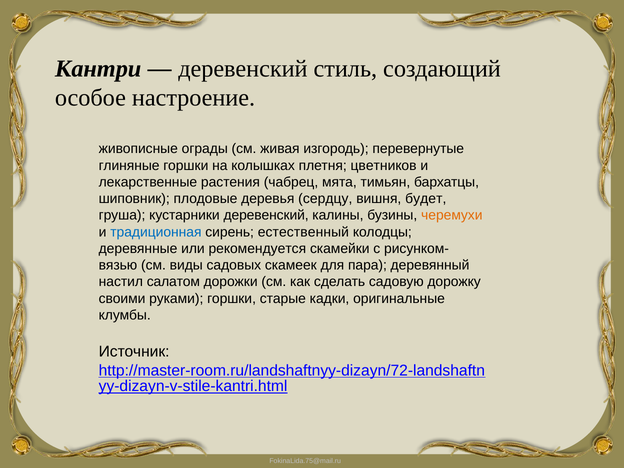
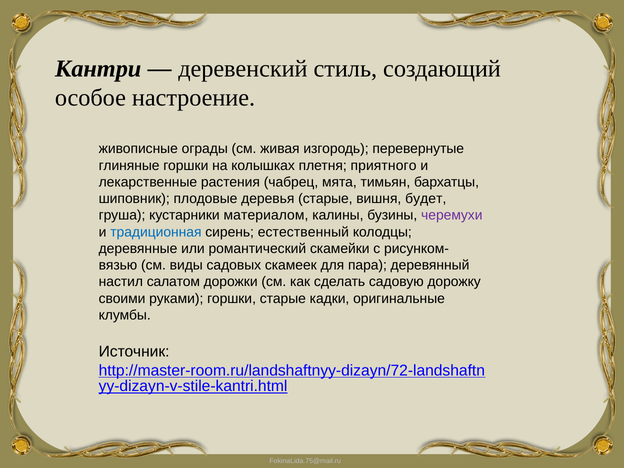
цветников: цветников -> приятного
деревья сердцу: сердцу -> старые
кустарники деревенский: деревенский -> материалом
черемухи colour: orange -> purple
рекомендуется: рекомендуется -> романтический
